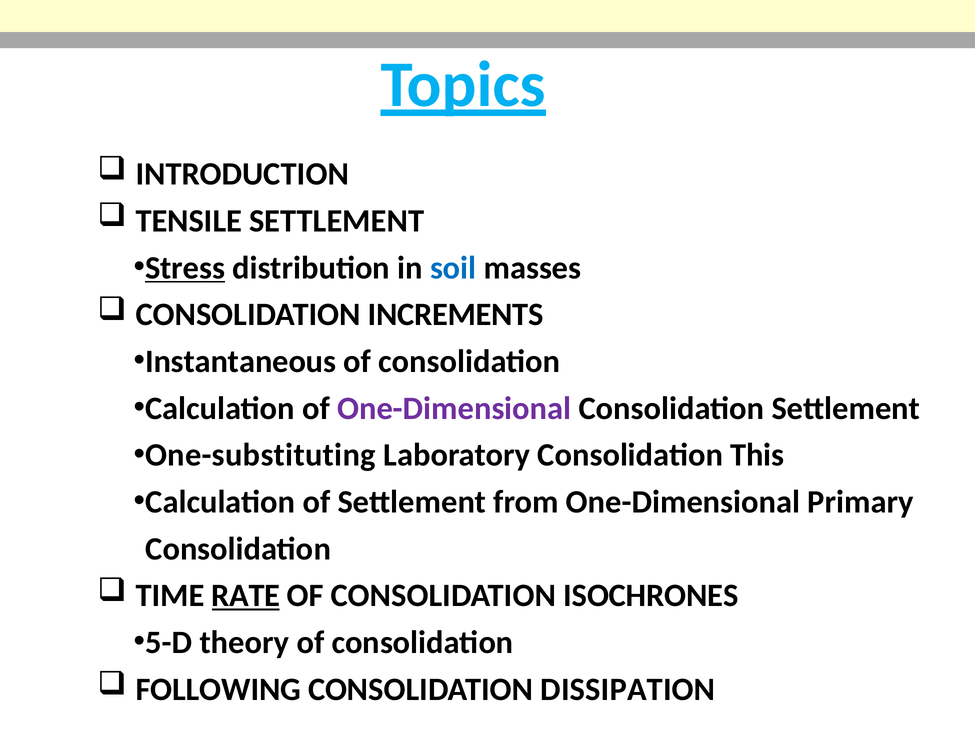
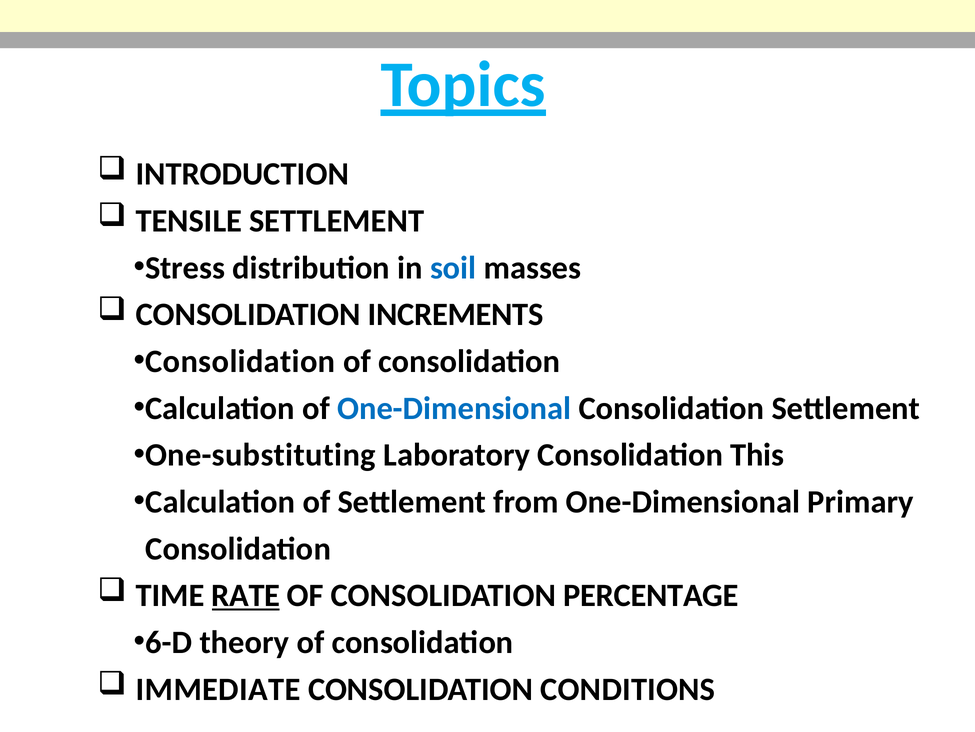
Stress underline: present -> none
Instantaneous at (241, 361): Instantaneous -> Consolidation
One-Dimensional at (454, 408) colour: purple -> blue
ISOCHRONES: ISOCHRONES -> PERCENTAGE
5-D: 5-D -> 6-D
FOLLOWING: FOLLOWING -> IMMEDIATE
DISSIPATION: DISSIPATION -> CONDITIONS
